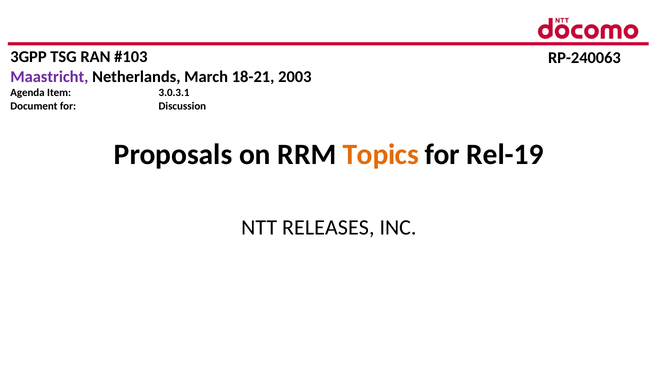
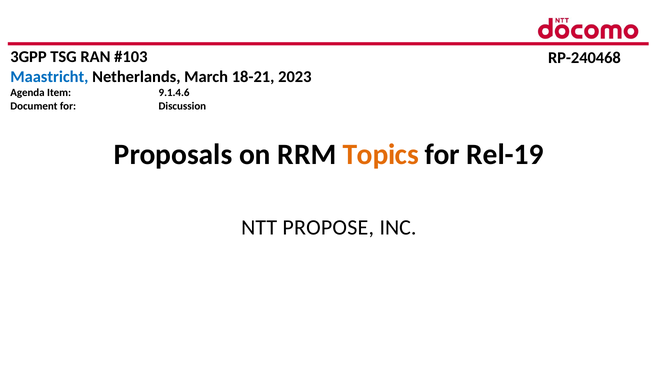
RP-240063: RP-240063 -> RP-240468
Maastricht colour: purple -> blue
2003: 2003 -> 2023
3.0.3.1: 3.0.3.1 -> 9.1.4.6
RELEASES: RELEASES -> PROPOSE
